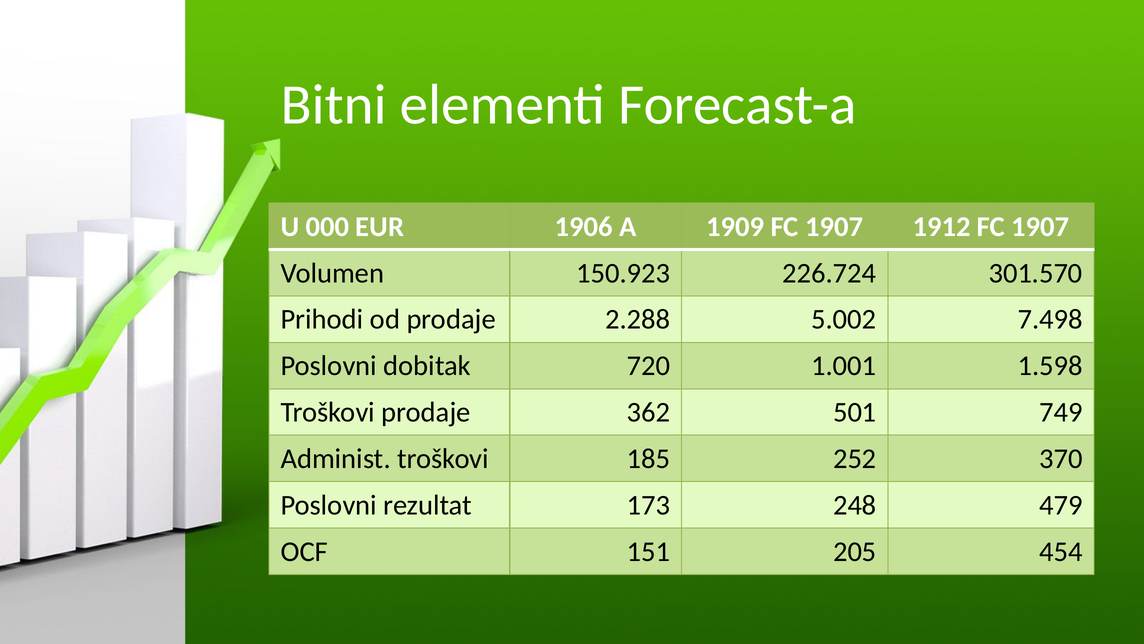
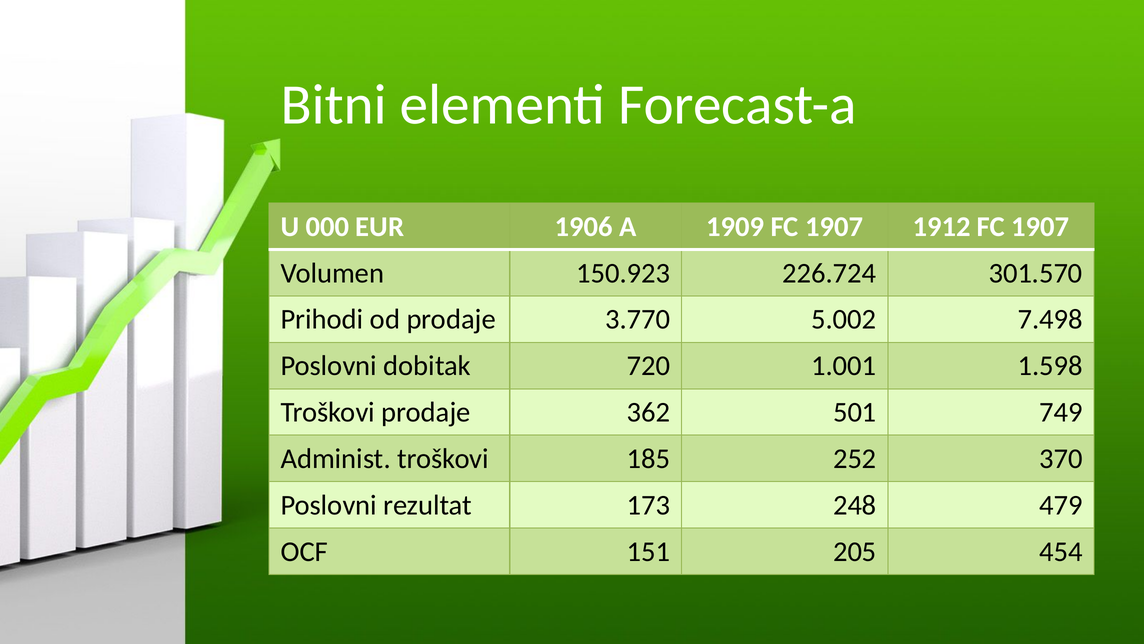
2.288: 2.288 -> 3.770
